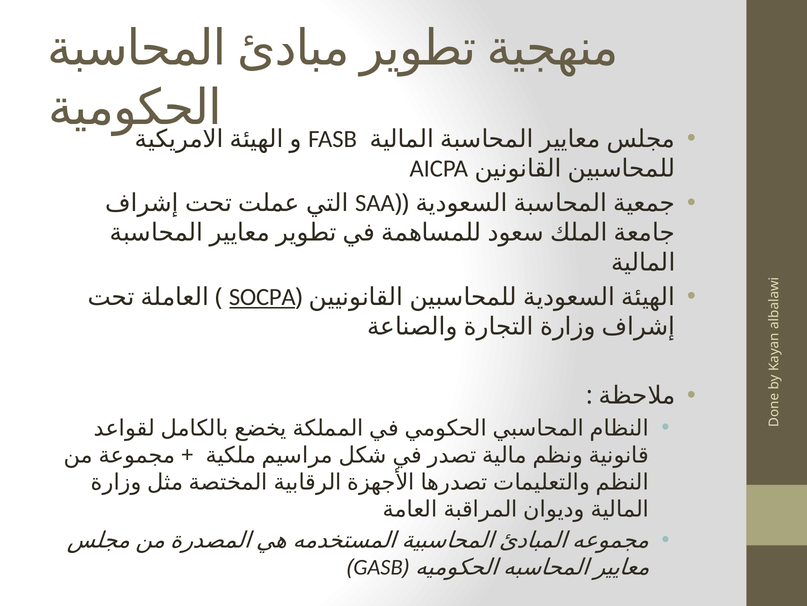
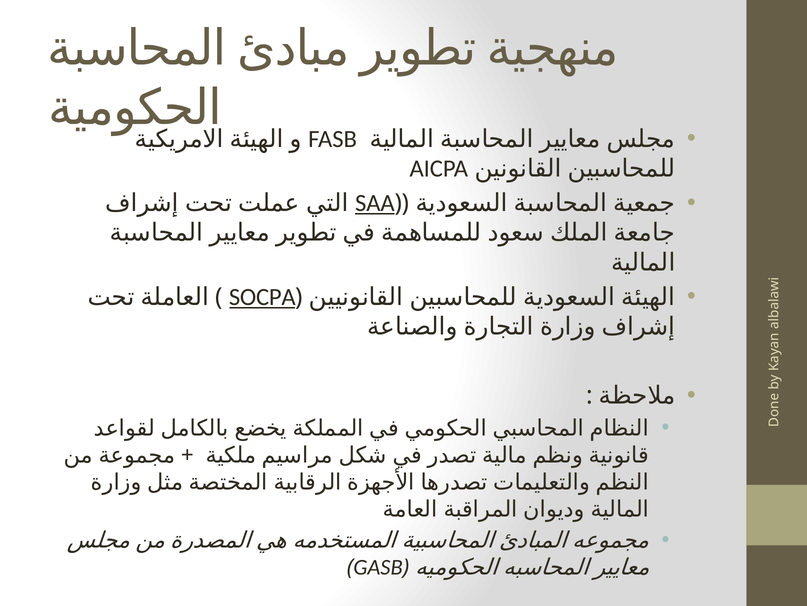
SAA underline: none -> present
